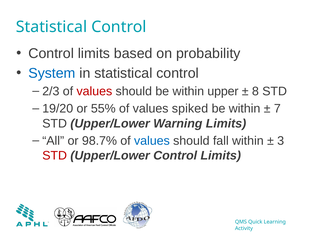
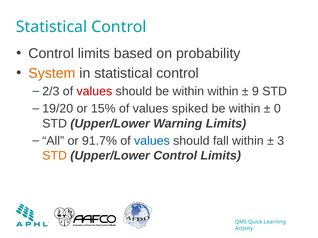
System colour: blue -> orange
within upper: upper -> within
8: 8 -> 9
55%: 55% -> 15%
7: 7 -> 0
98.7%: 98.7% -> 91.7%
STD at (55, 156) colour: red -> orange
